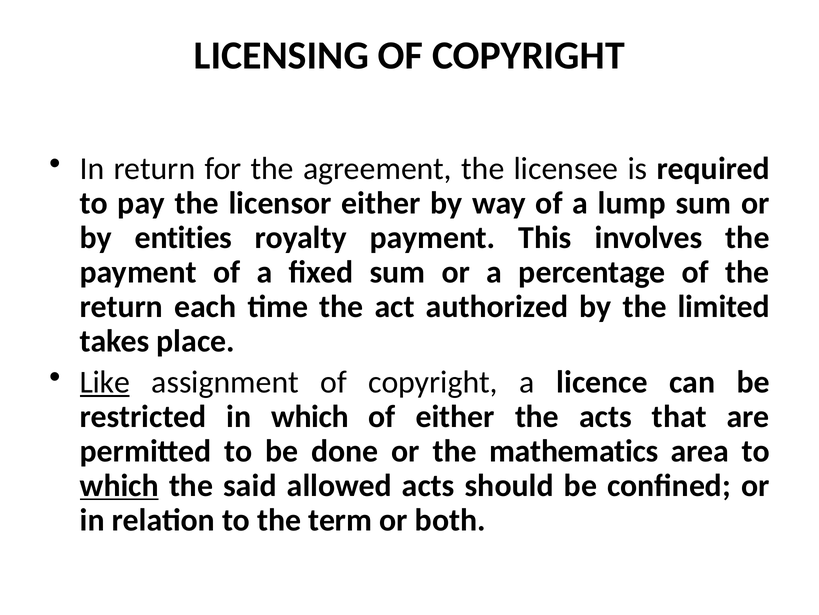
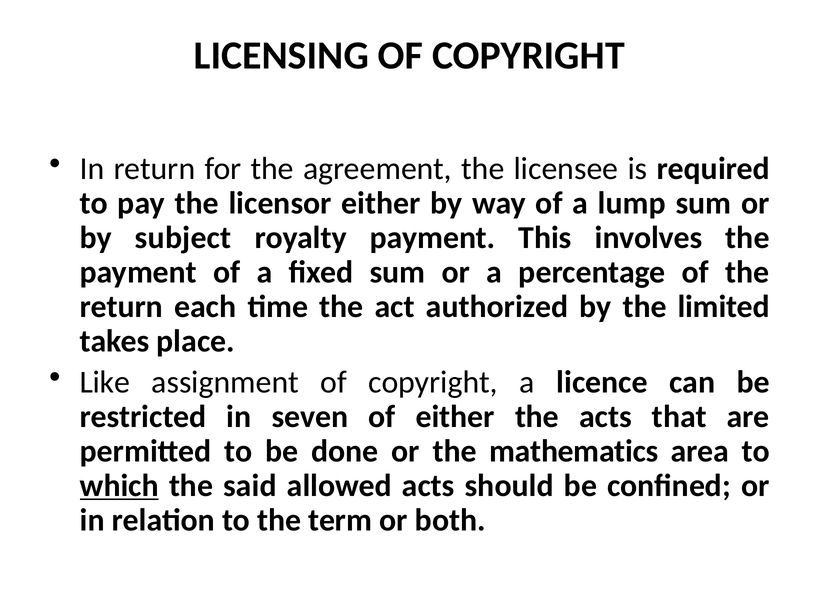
entities: entities -> subject
Like underline: present -> none
in which: which -> seven
